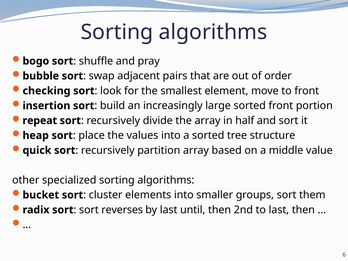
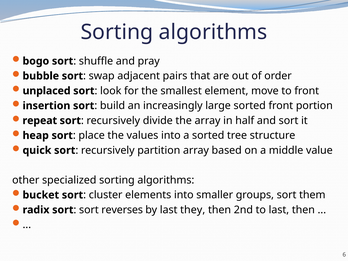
checking: checking -> unplaced
until: until -> they
